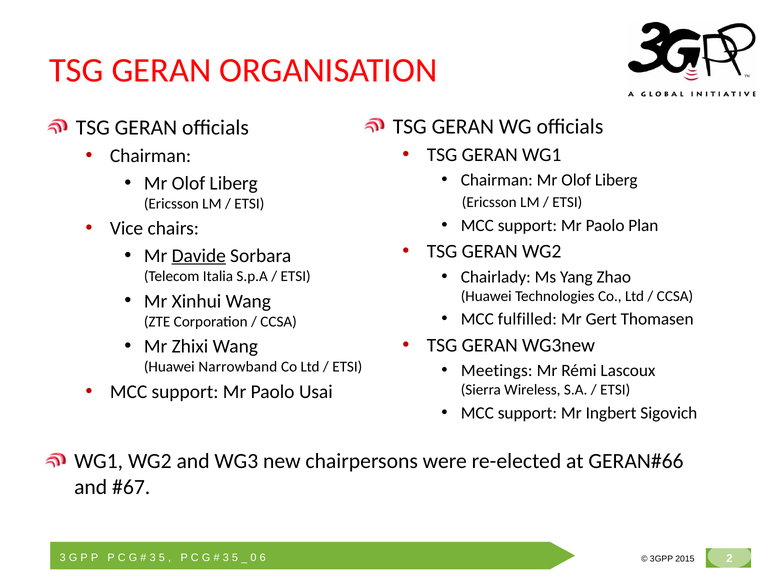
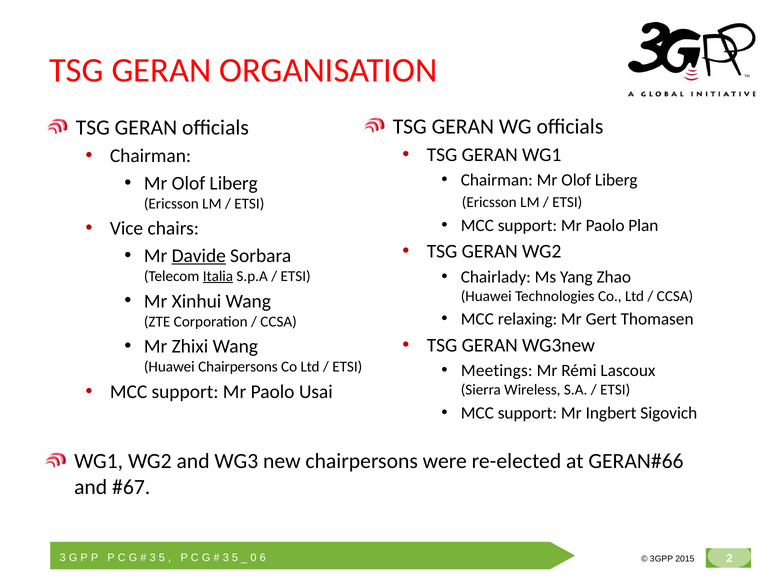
Italia underline: none -> present
fulfilled: fulfilled -> relaxing
Huawei Narrowband: Narrowband -> Chairpersons
